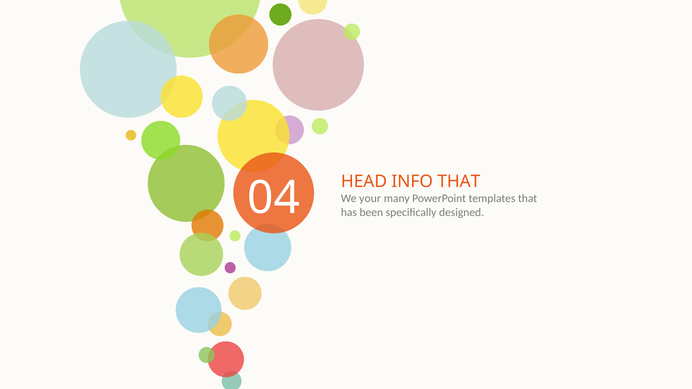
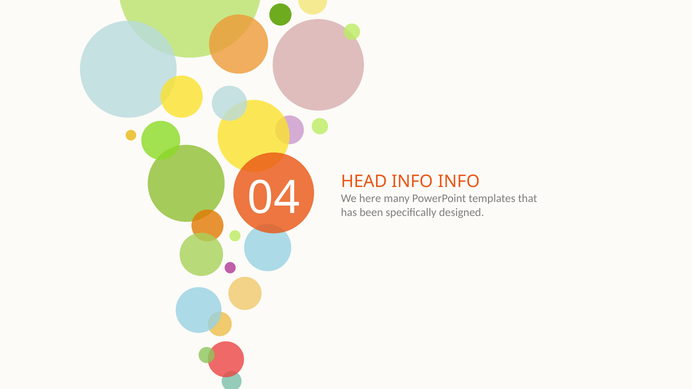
INFO THAT: THAT -> INFO
your: your -> here
